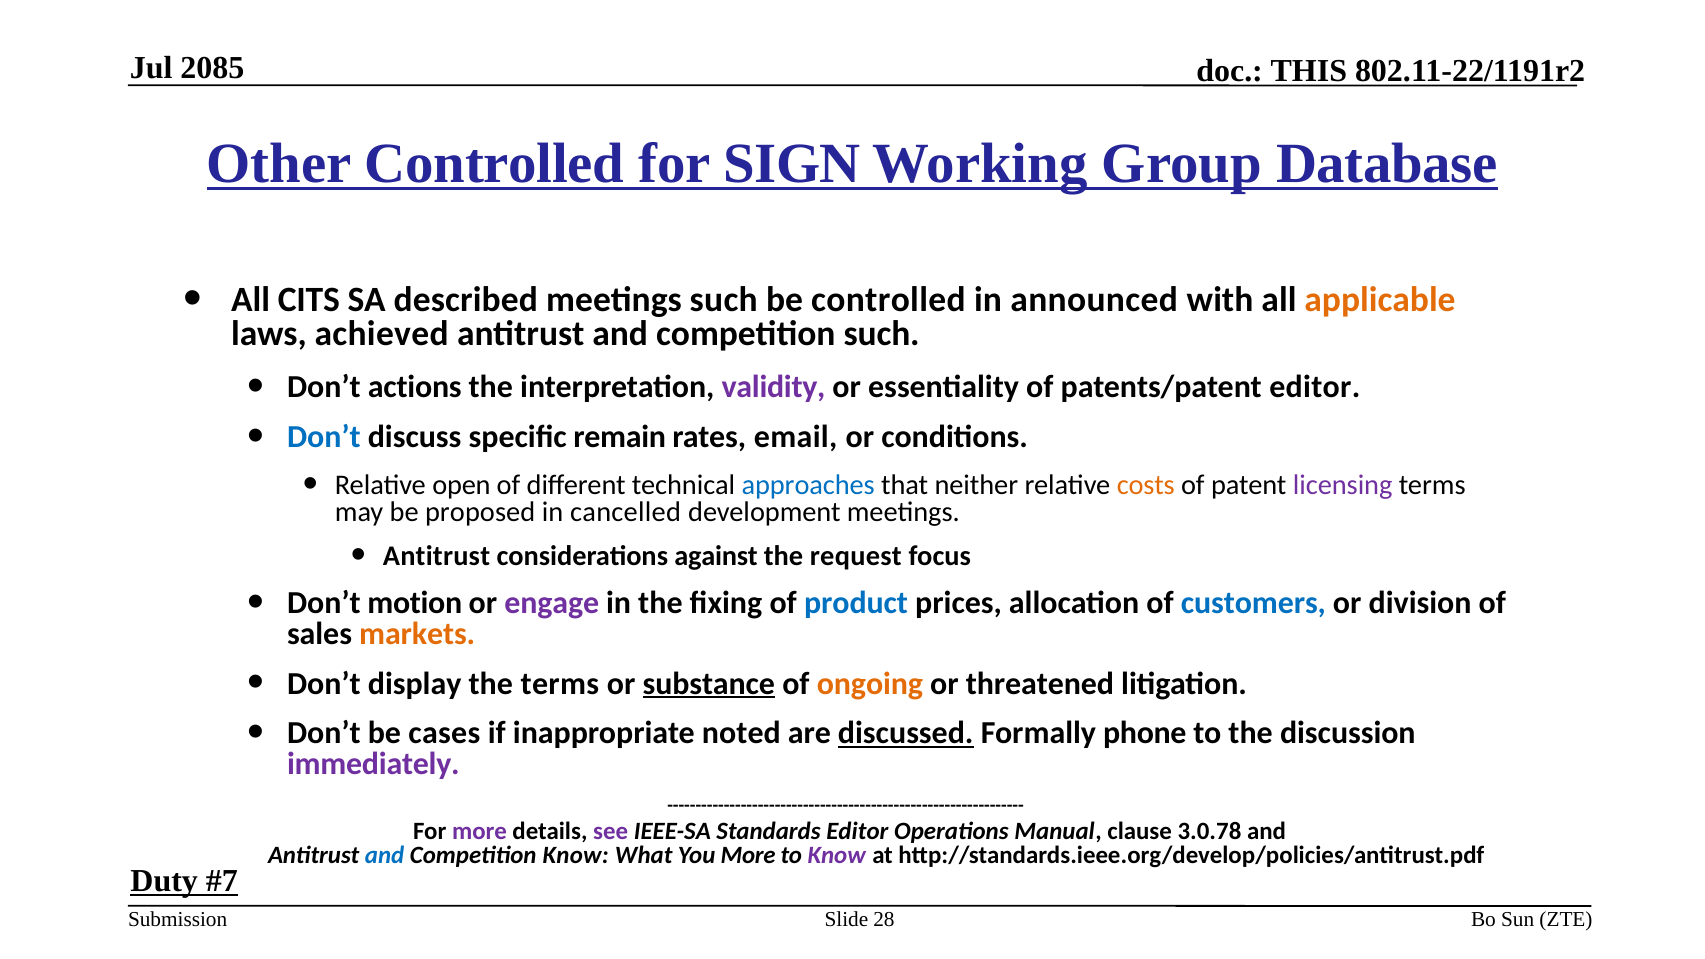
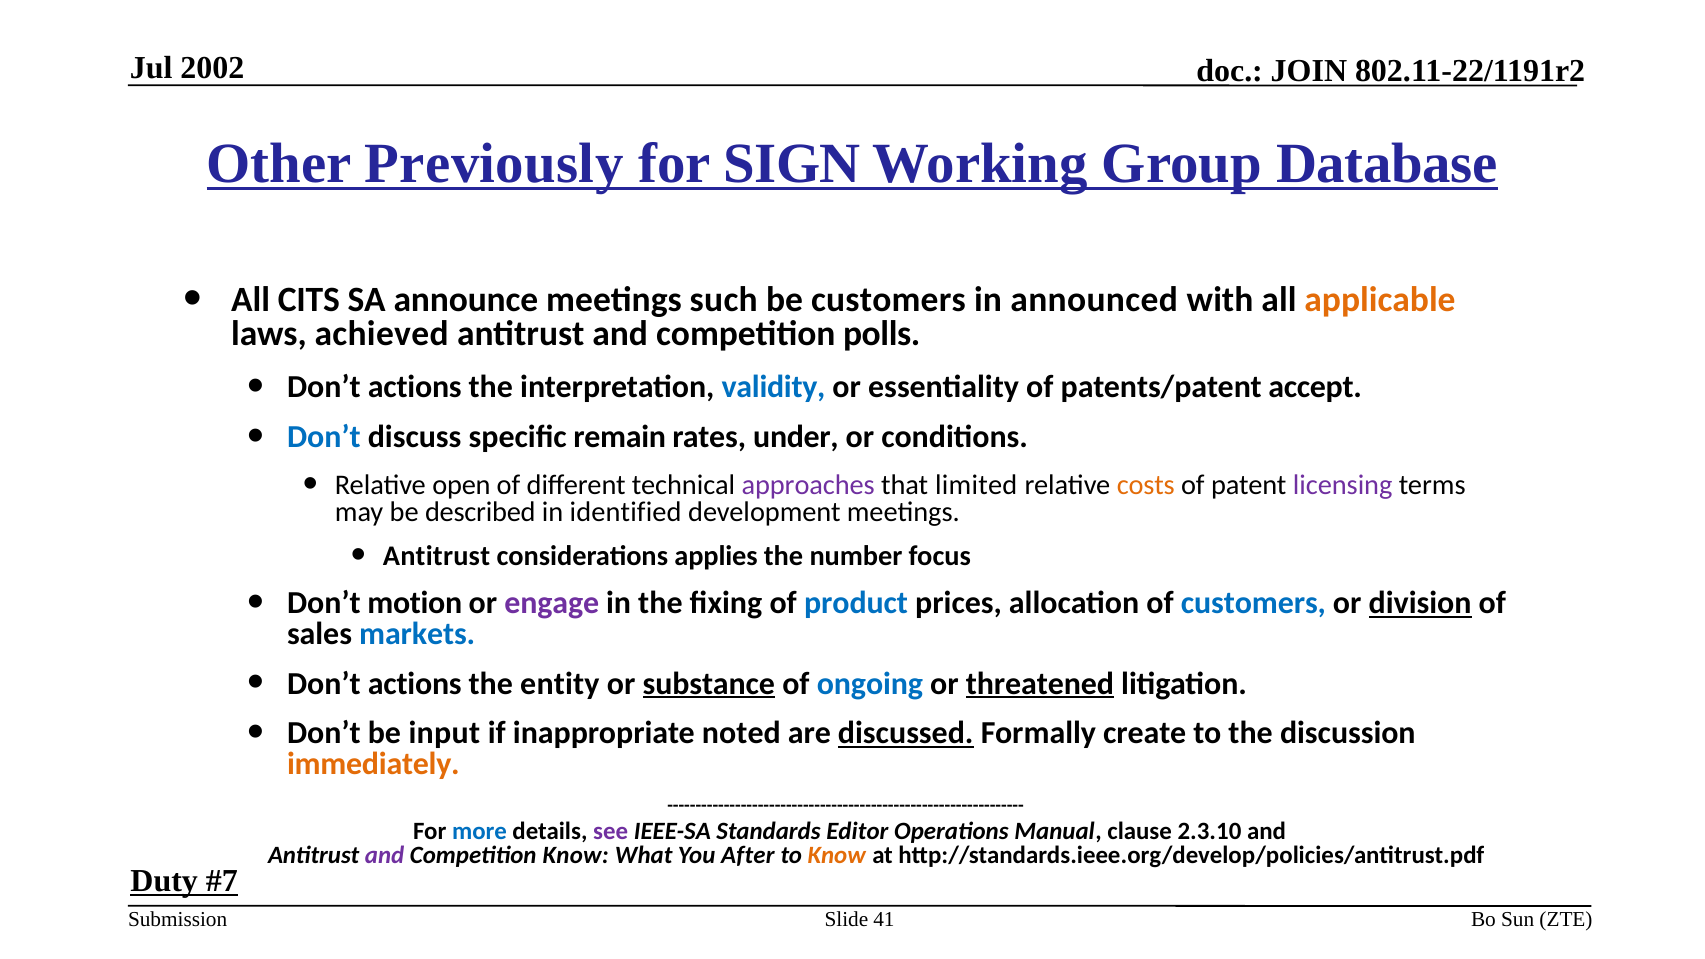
2085: 2085 -> 2002
THIS: THIS -> JOIN
Other Controlled: Controlled -> Previously
described: described -> announce
be controlled: controlled -> customers
competition such: such -> polls
validity colour: purple -> blue
patents/patent editor: editor -> accept
email: email -> under
approaches colour: blue -> purple
neither: neither -> limited
proposed: proposed -> described
cancelled: cancelled -> identified
against: against -> applies
request: request -> number
division underline: none -> present
markets colour: orange -> blue
display at (415, 684): display -> actions
the terms: terms -> entity
ongoing colour: orange -> blue
threatened underline: none -> present
cases: cases -> input
phone: phone -> create
immediately colour: purple -> orange
more at (480, 831) colour: purple -> blue
3.0.78: 3.0.78 -> 2.3.10
and at (385, 855) colour: blue -> purple
You More: More -> After
Know at (837, 855) colour: purple -> orange
28: 28 -> 41
